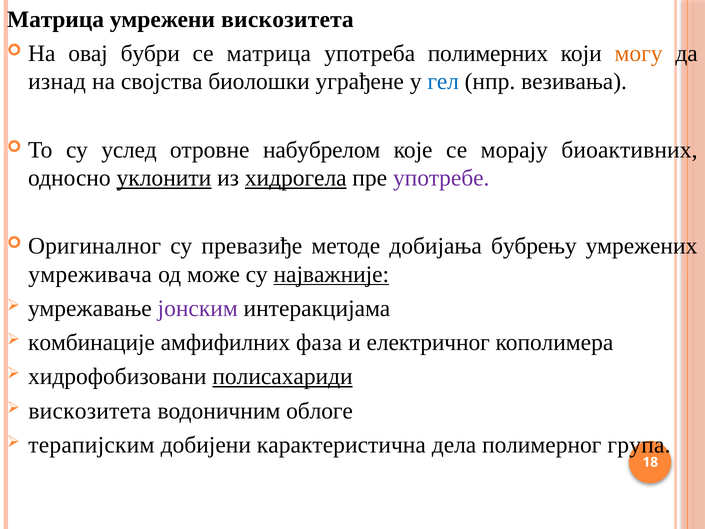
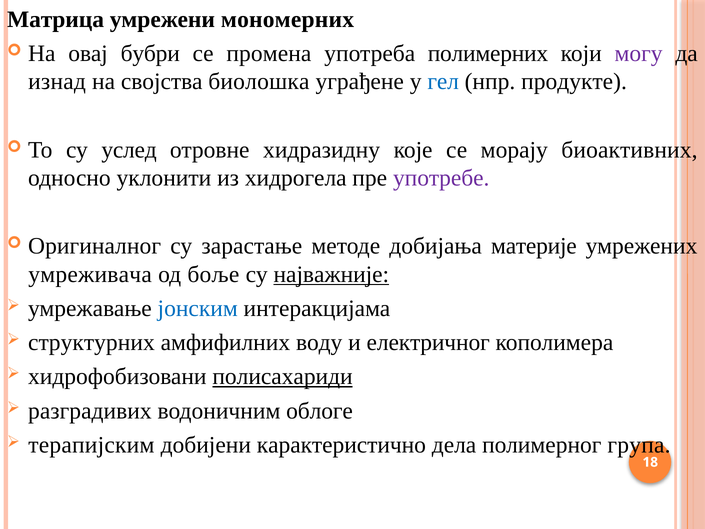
умрежени вискозитета: вискозитета -> мономерних
се матрица: матрица -> промена
могу colour: orange -> purple
биолошки: биолошки -> биолошка
везивања: везивања -> продукте
набубрелом: набубрелом -> хидразидну
уклонити underline: present -> none
хидрогела underline: present -> none
превазиђе: превазиђе -> зарастање
бубрењу: бубрењу -> материје
може: може -> боље
јонским colour: purple -> blue
комбинације: комбинације -> структурних
фаза: фаза -> воду
вискозитета at (90, 411): вискозитета -> разградивих
карактеристична: карактеристична -> карактеристично
